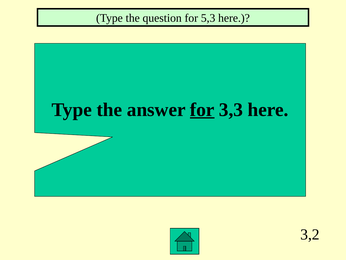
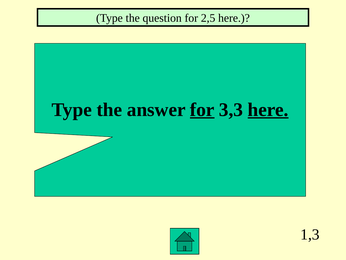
5,3: 5,3 -> 2,5
here at (268, 109) underline: none -> present
3,2: 3,2 -> 1,3
